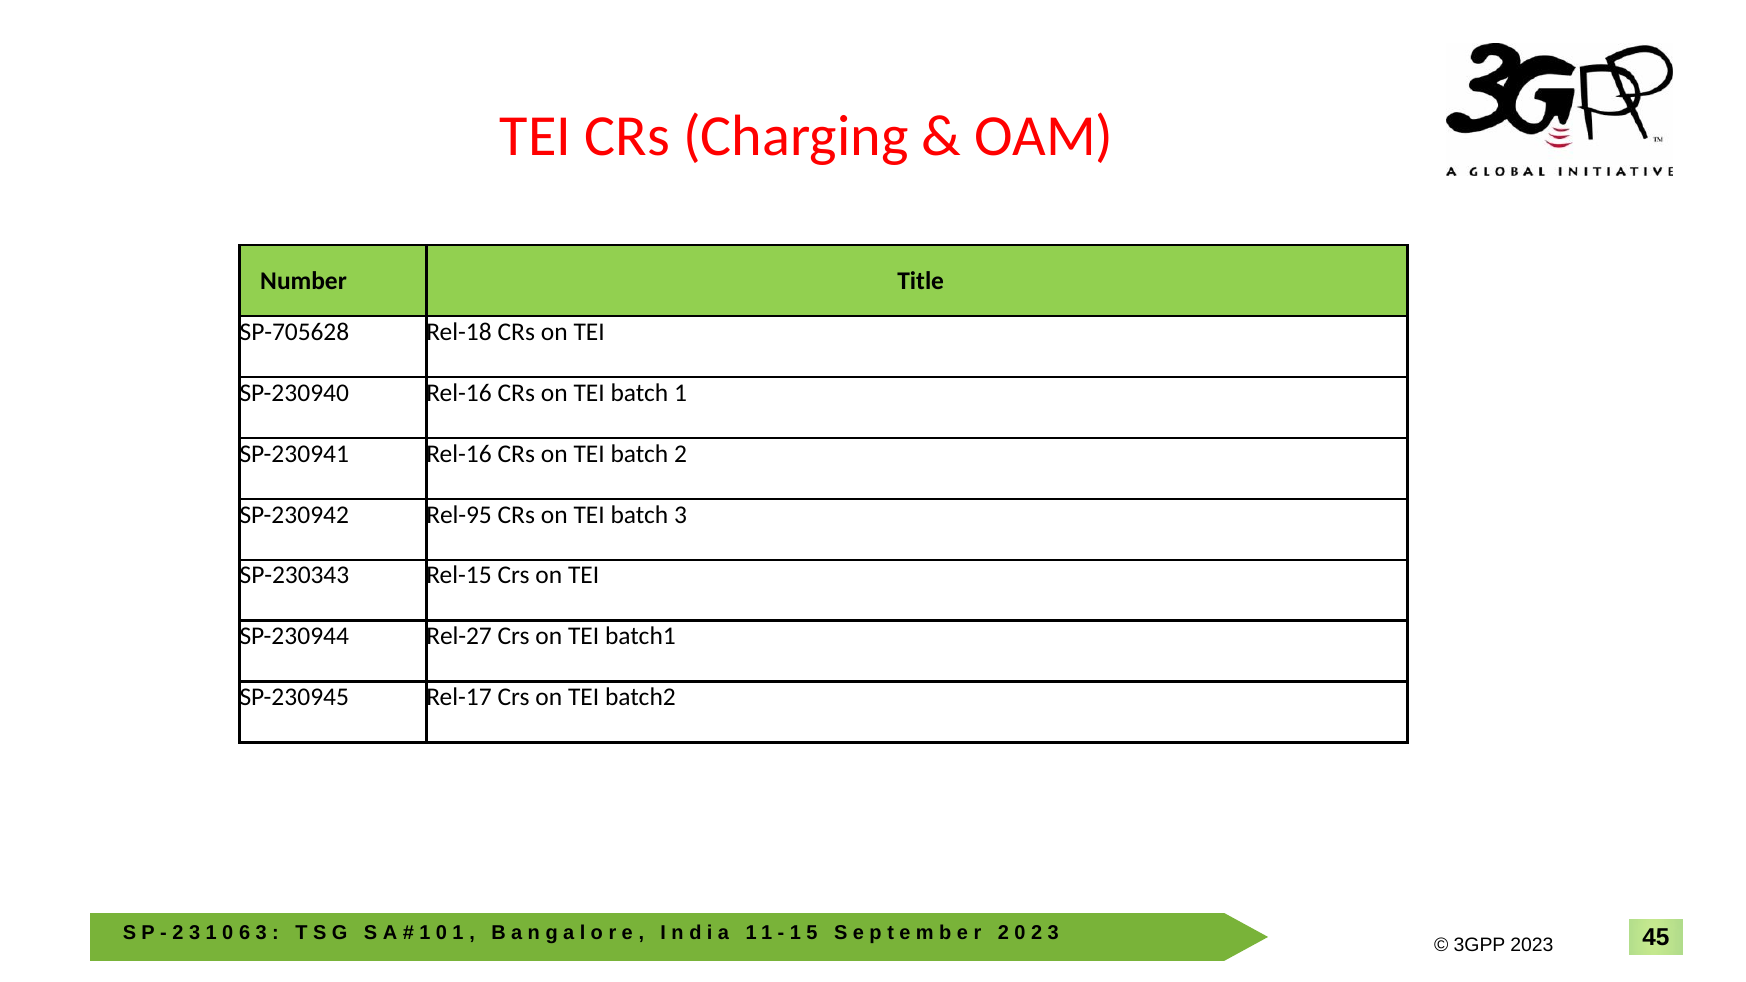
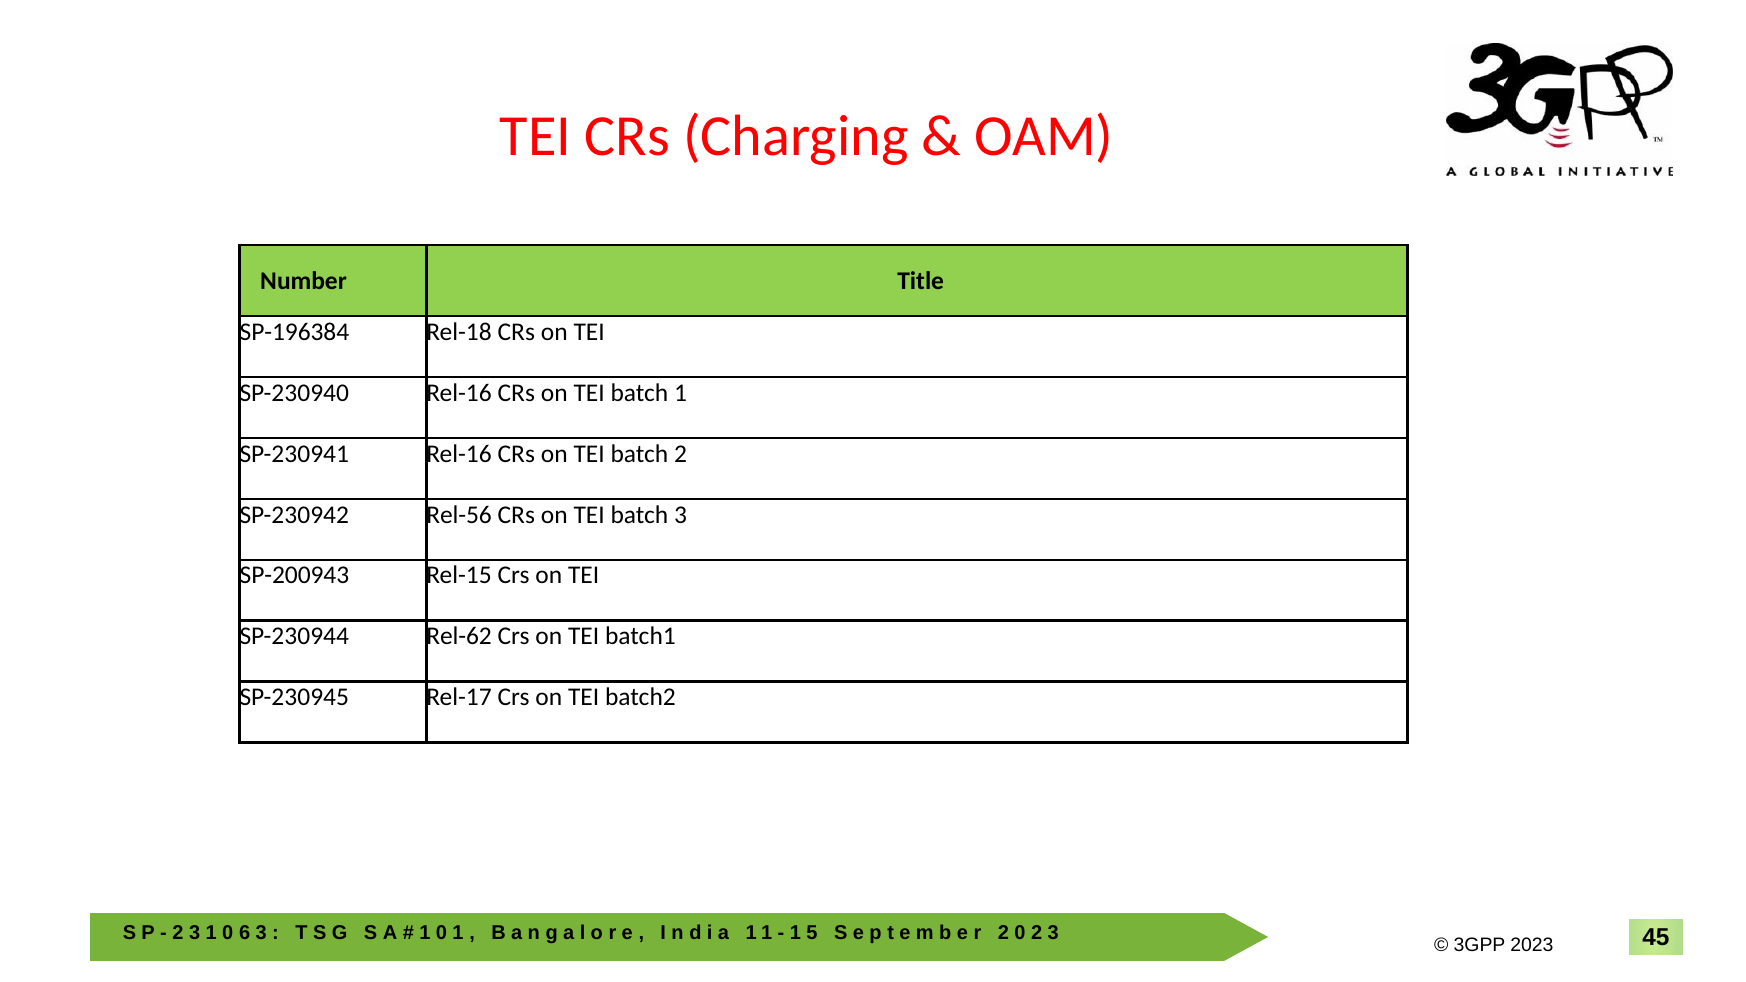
SP-705628: SP-705628 -> SP-196384
Rel-95: Rel-95 -> Rel-56
SP-230343: SP-230343 -> SP-200943
Rel-27: Rel-27 -> Rel-62
